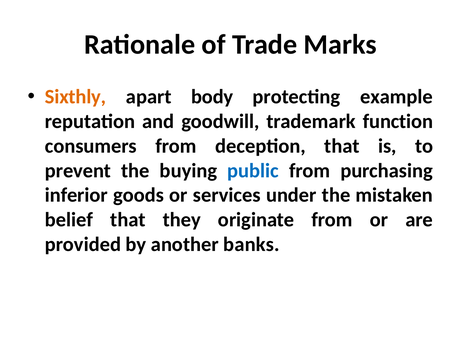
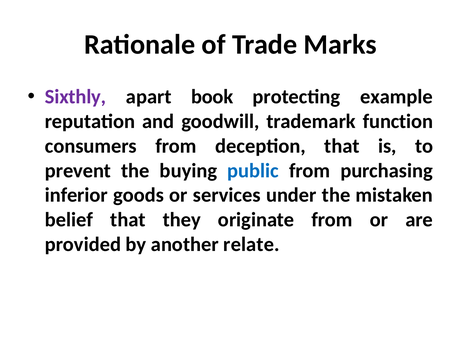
Sixthly colour: orange -> purple
body: body -> book
banks: banks -> relate
